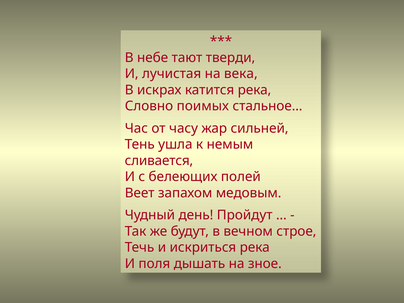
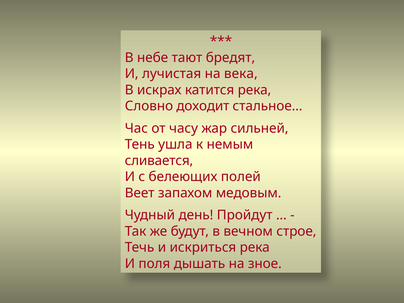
тверди: тверди -> бредят
поимых: поимых -> доходит
